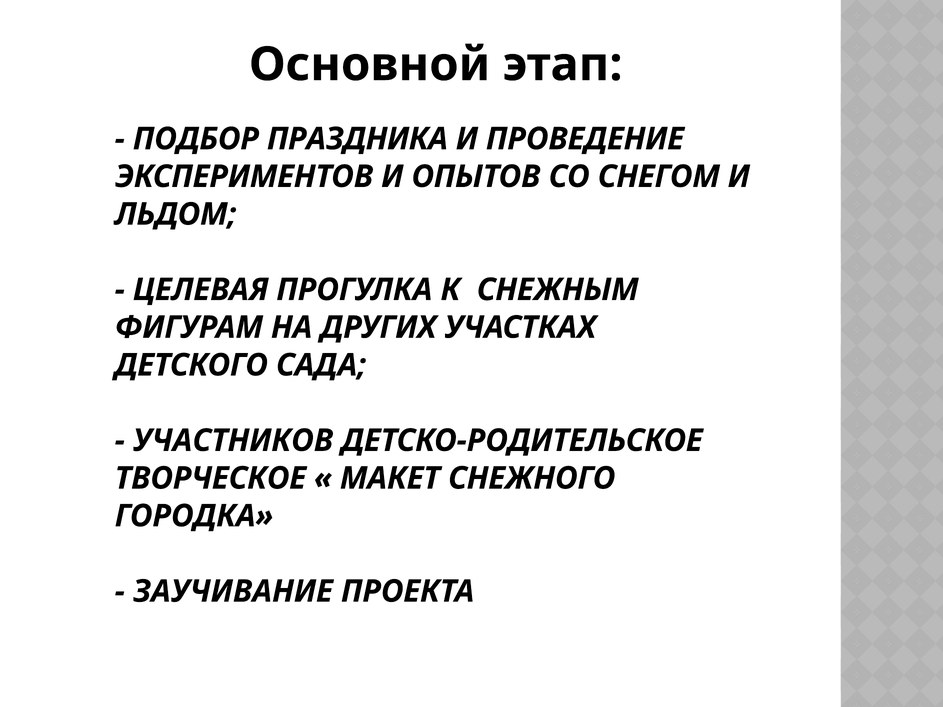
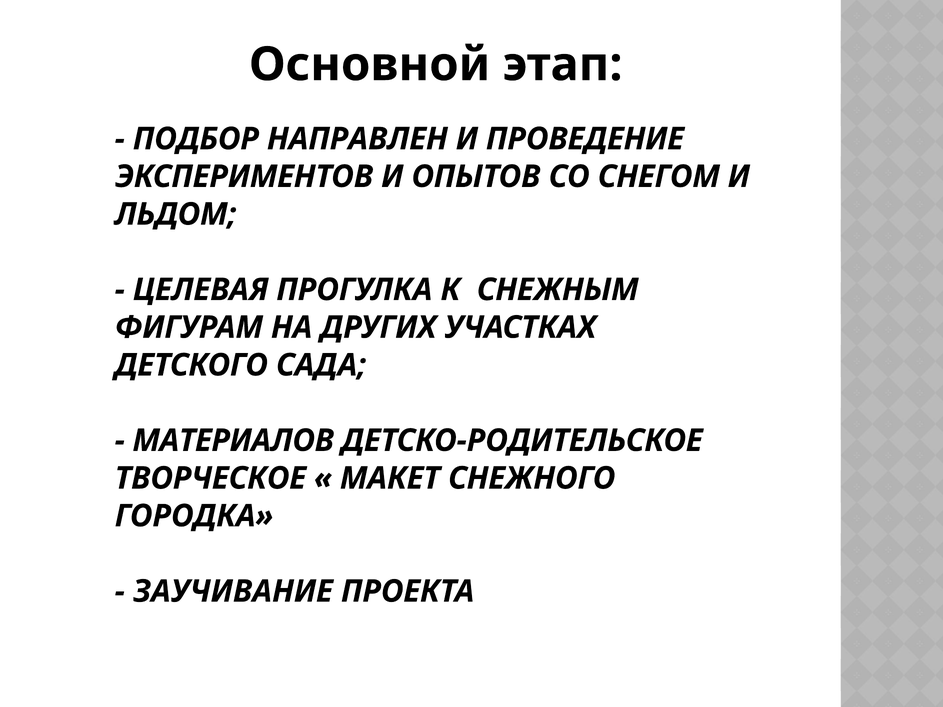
ПРАЗДНИКА: ПРАЗДНИКА -> НАПРАВЛЕН
УЧАСТНИКОВ: УЧАСТНИКОВ -> МАТЕРИАЛОВ
